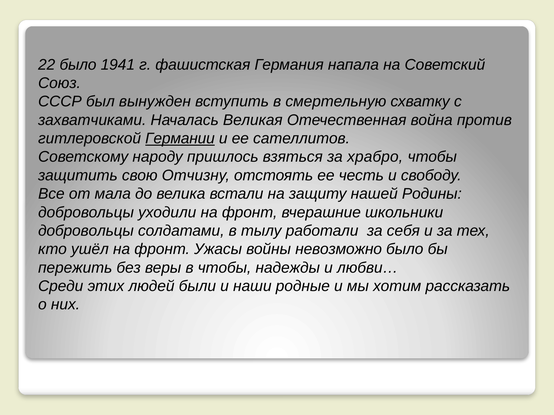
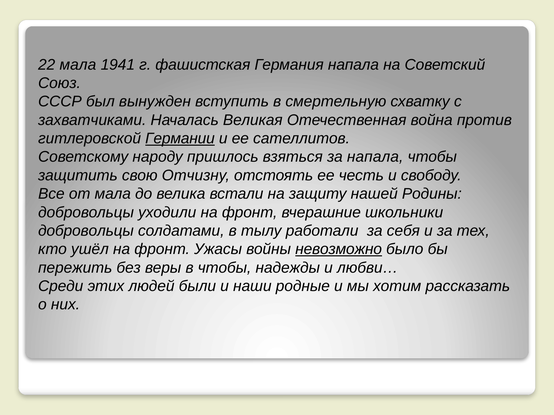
22 было: было -> мала
за храбро: храбро -> напала
невозможно underline: none -> present
